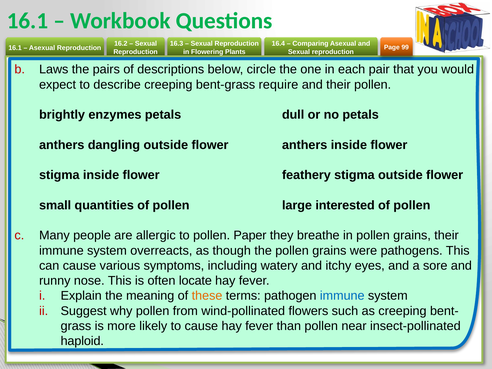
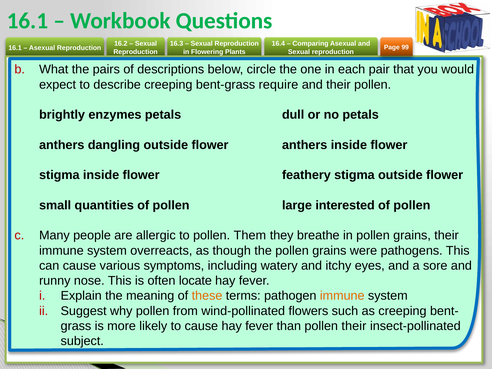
Laws: Laws -> What
Paper: Paper -> Them
immune at (342, 296) colour: blue -> orange
pollen near: near -> their
haploid: haploid -> subject
